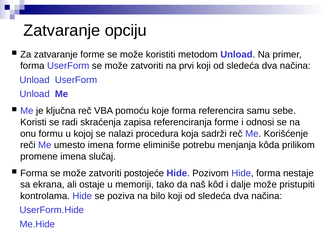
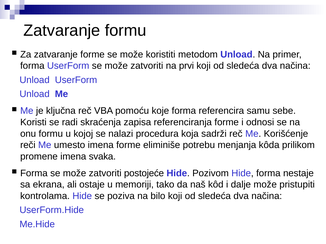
Zatvaranje opciju: opciju -> formu
slučaj: slučaj -> svaka
